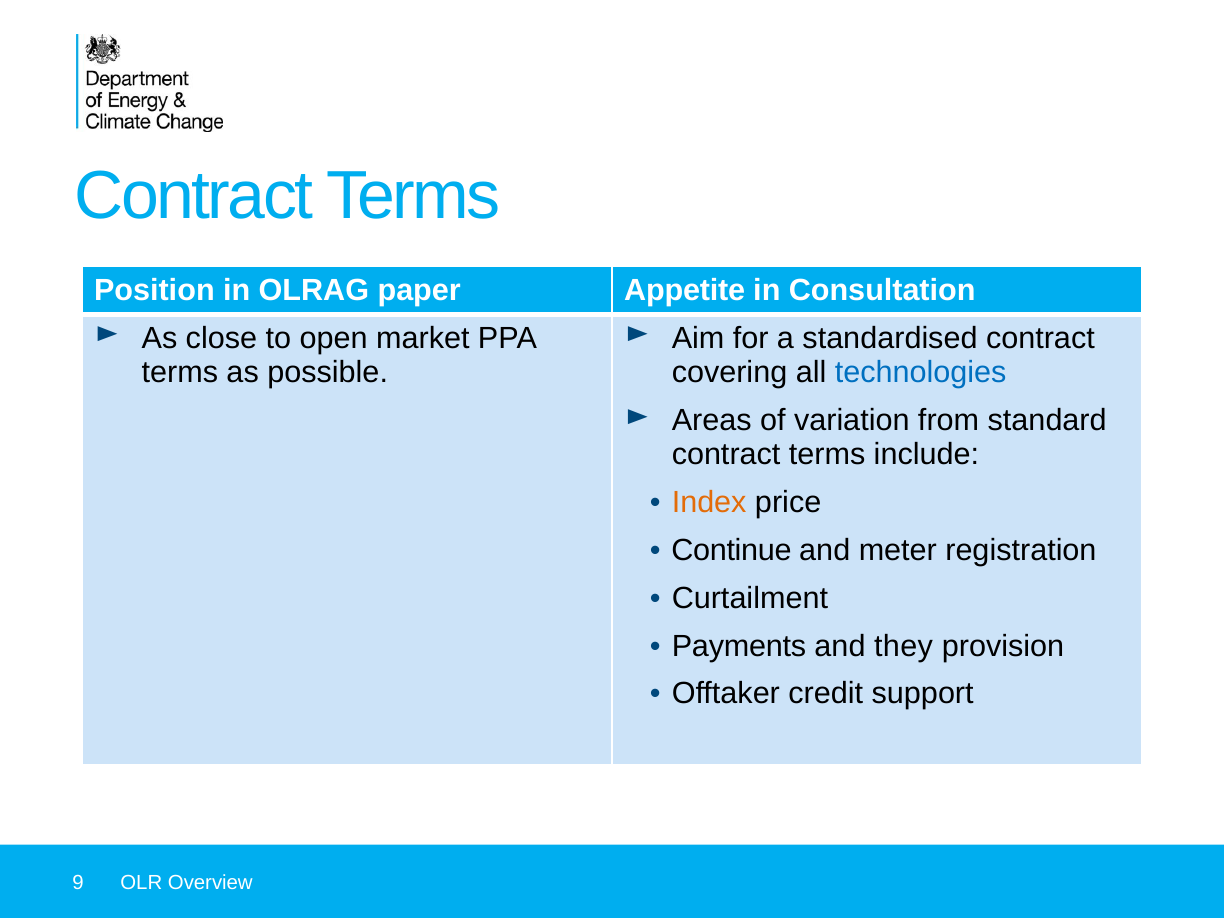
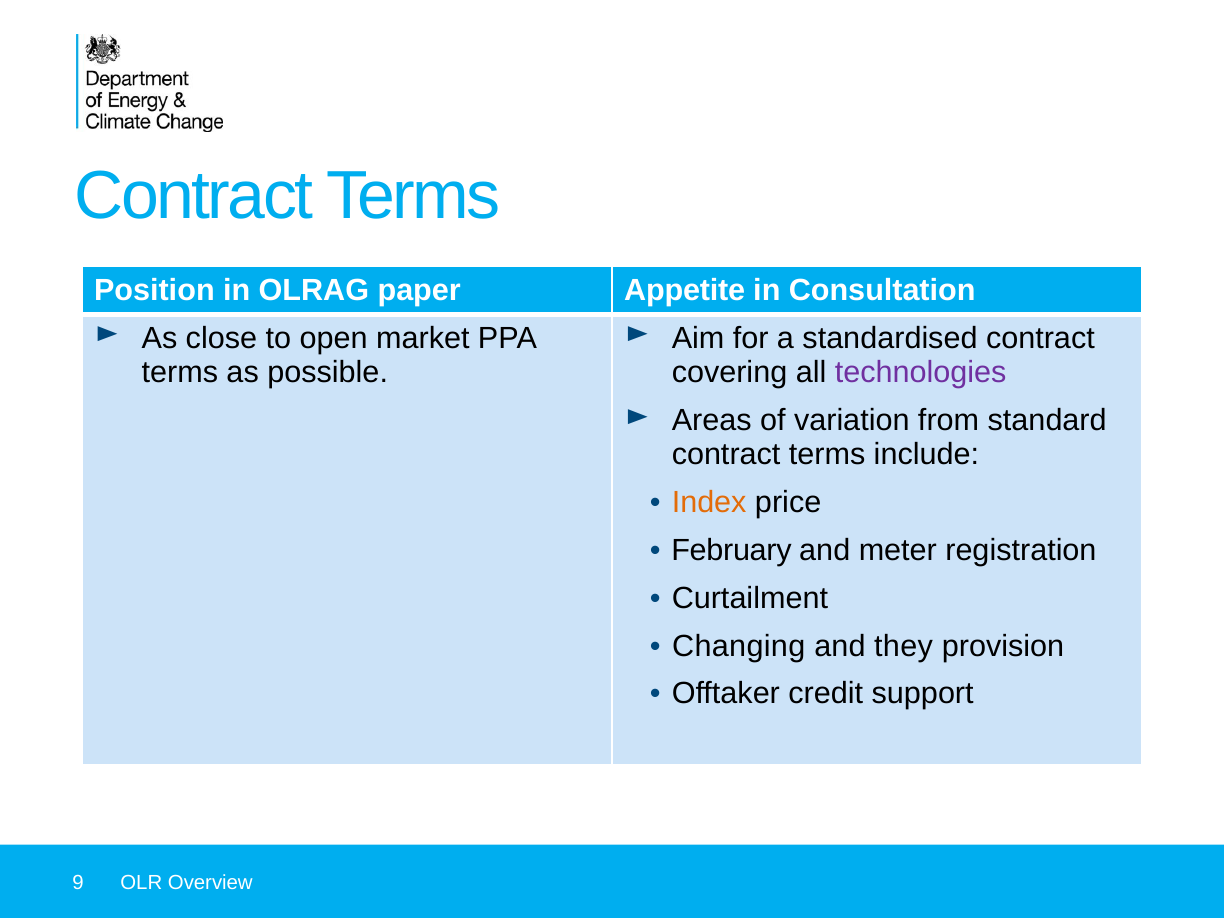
technologies colour: blue -> purple
Continue: Continue -> February
Payments: Payments -> Changing
